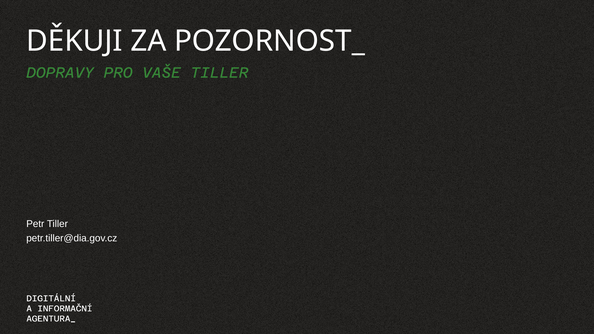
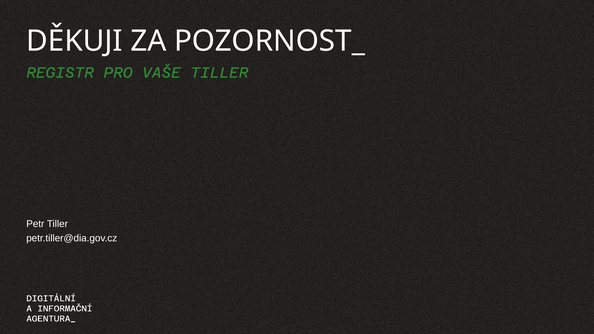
DOPRAVY: DOPRAVY -> REGISTR
